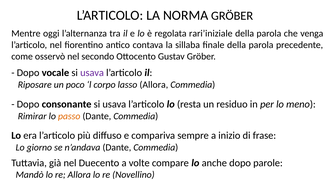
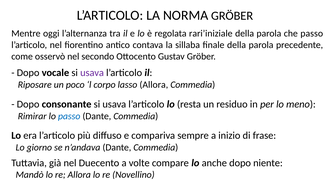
che venga: venga -> passo
passo at (69, 116) colour: orange -> blue
parole: parole -> niente
